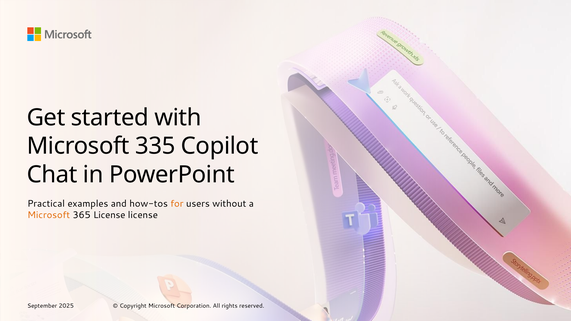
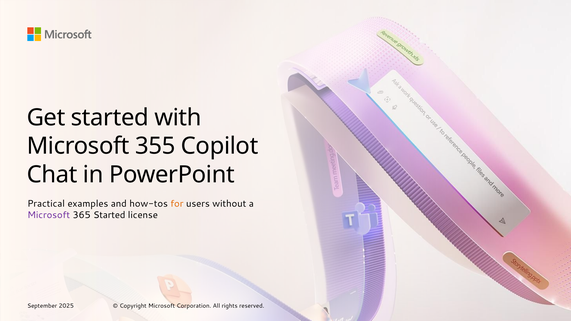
335: 335 -> 355
Microsoft at (49, 215) colour: orange -> purple
365 License: License -> Started
